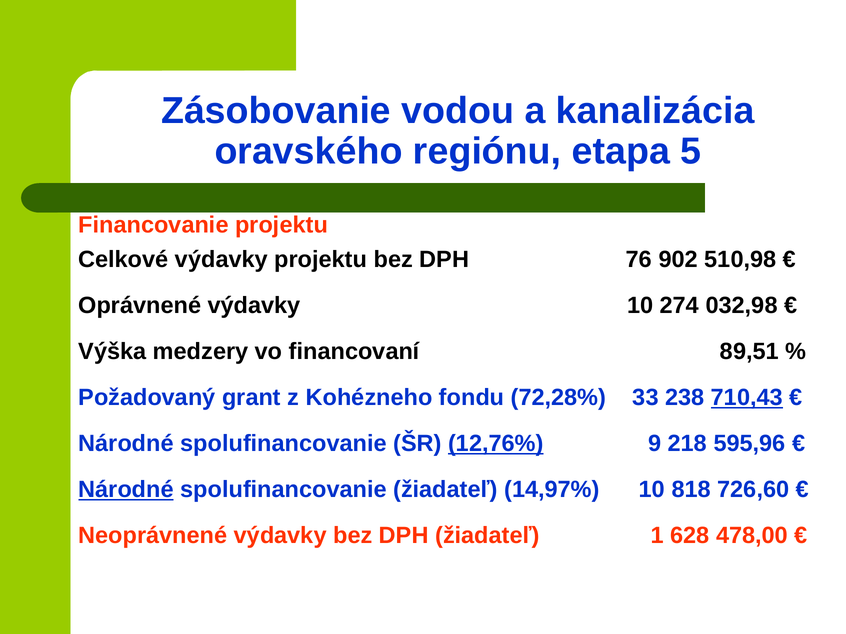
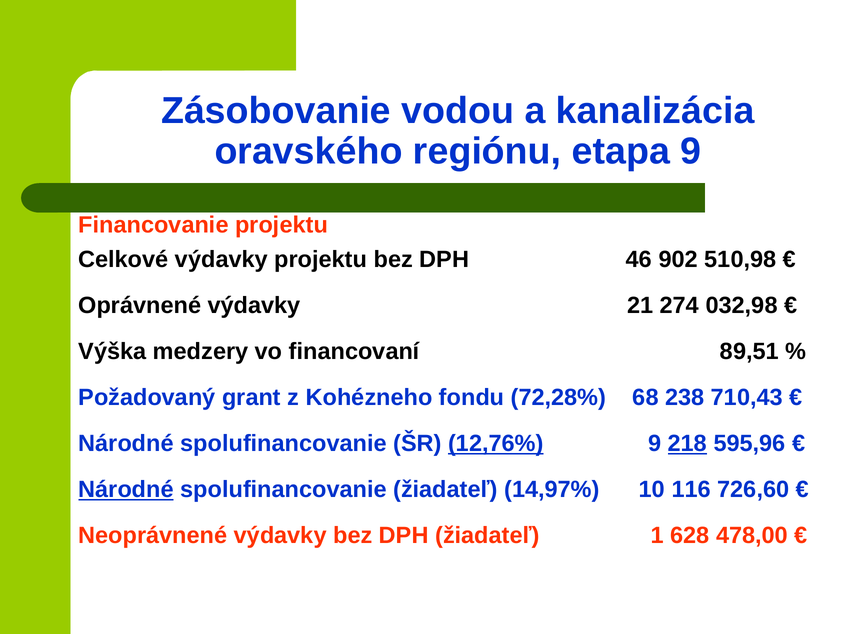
etapa 5: 5 -> 9
76: 76 -> 46
výdavky 10: 10 -> 21
33: 33 -> 68
710,43 underline: present -> none
218 underline: none -> present
818: 818 -> 116
